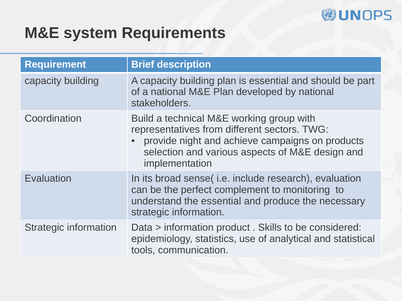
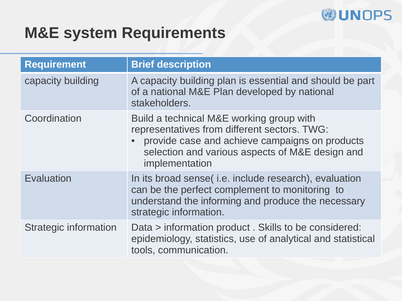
night: night -> case
the essential: essential -> informing
